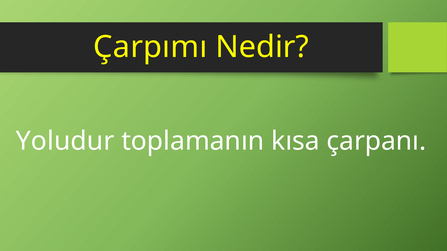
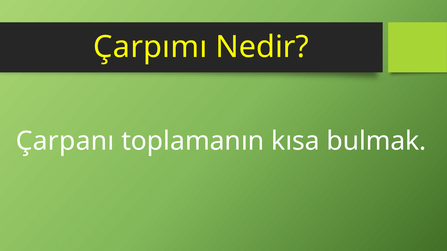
Yoludur: Yoludur -> Çarpanı
çarpanı: çarpanı -> bulmak
